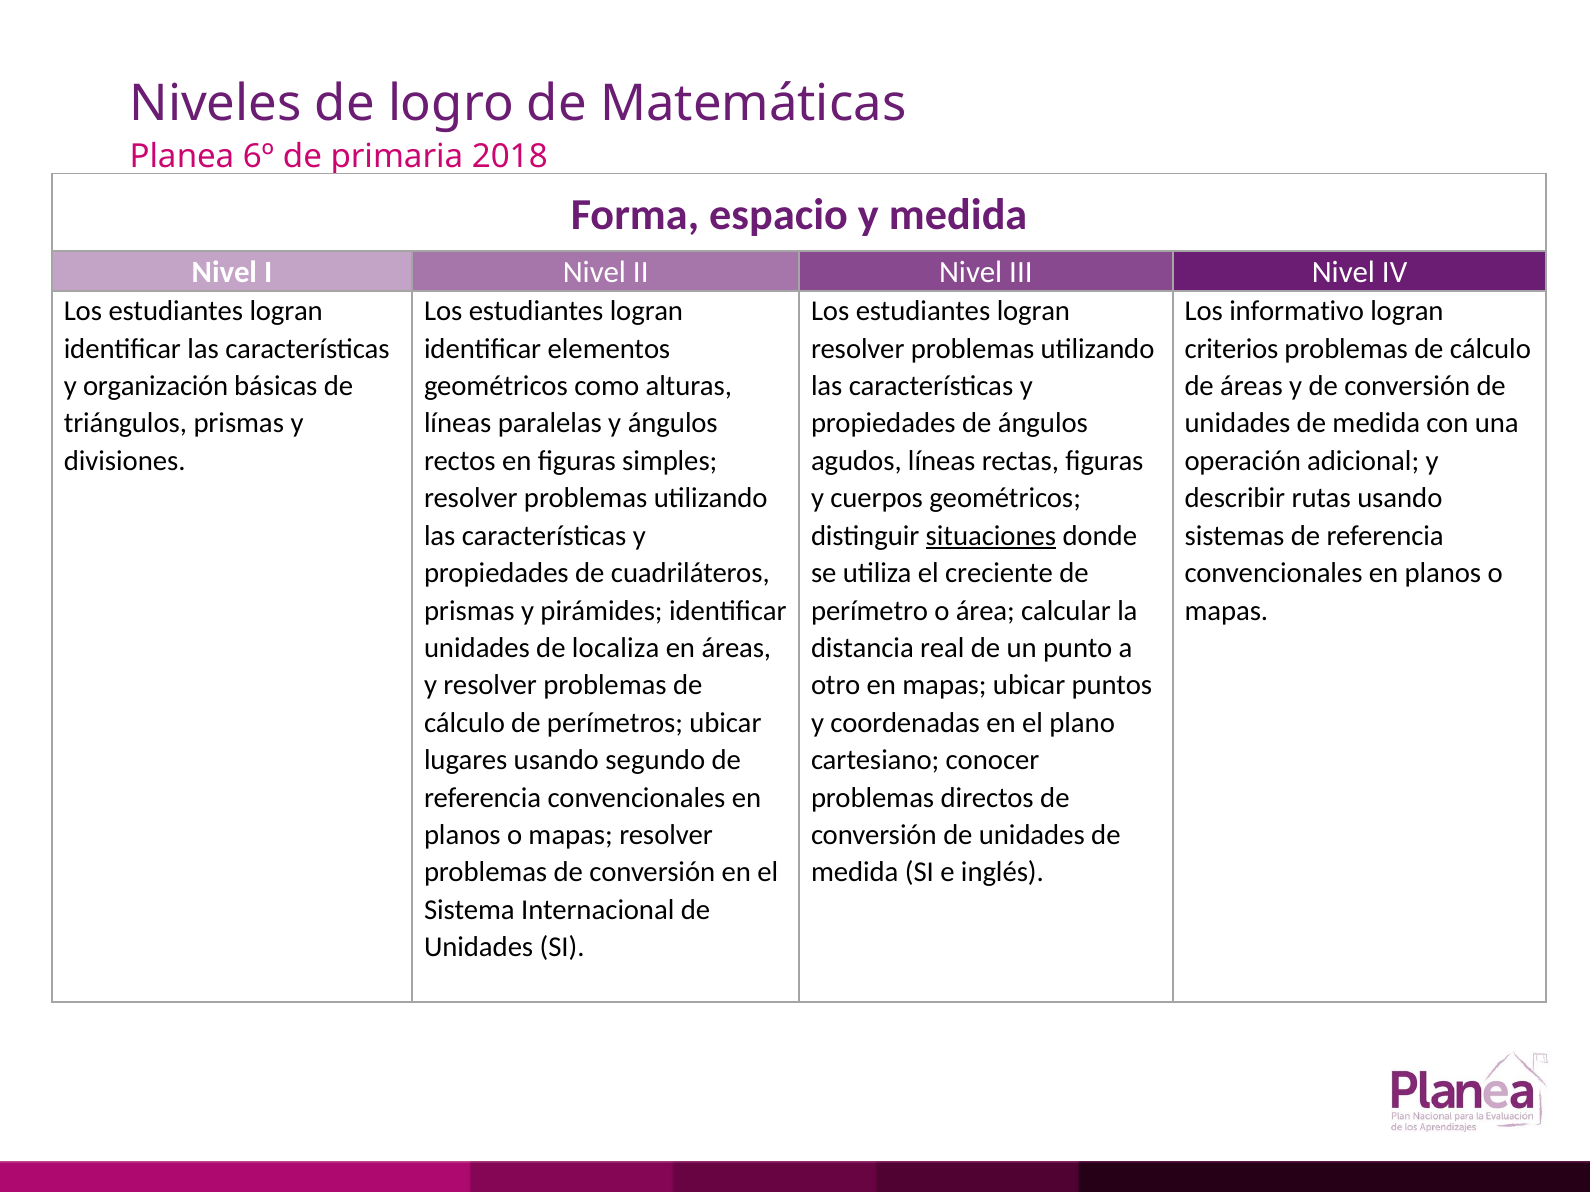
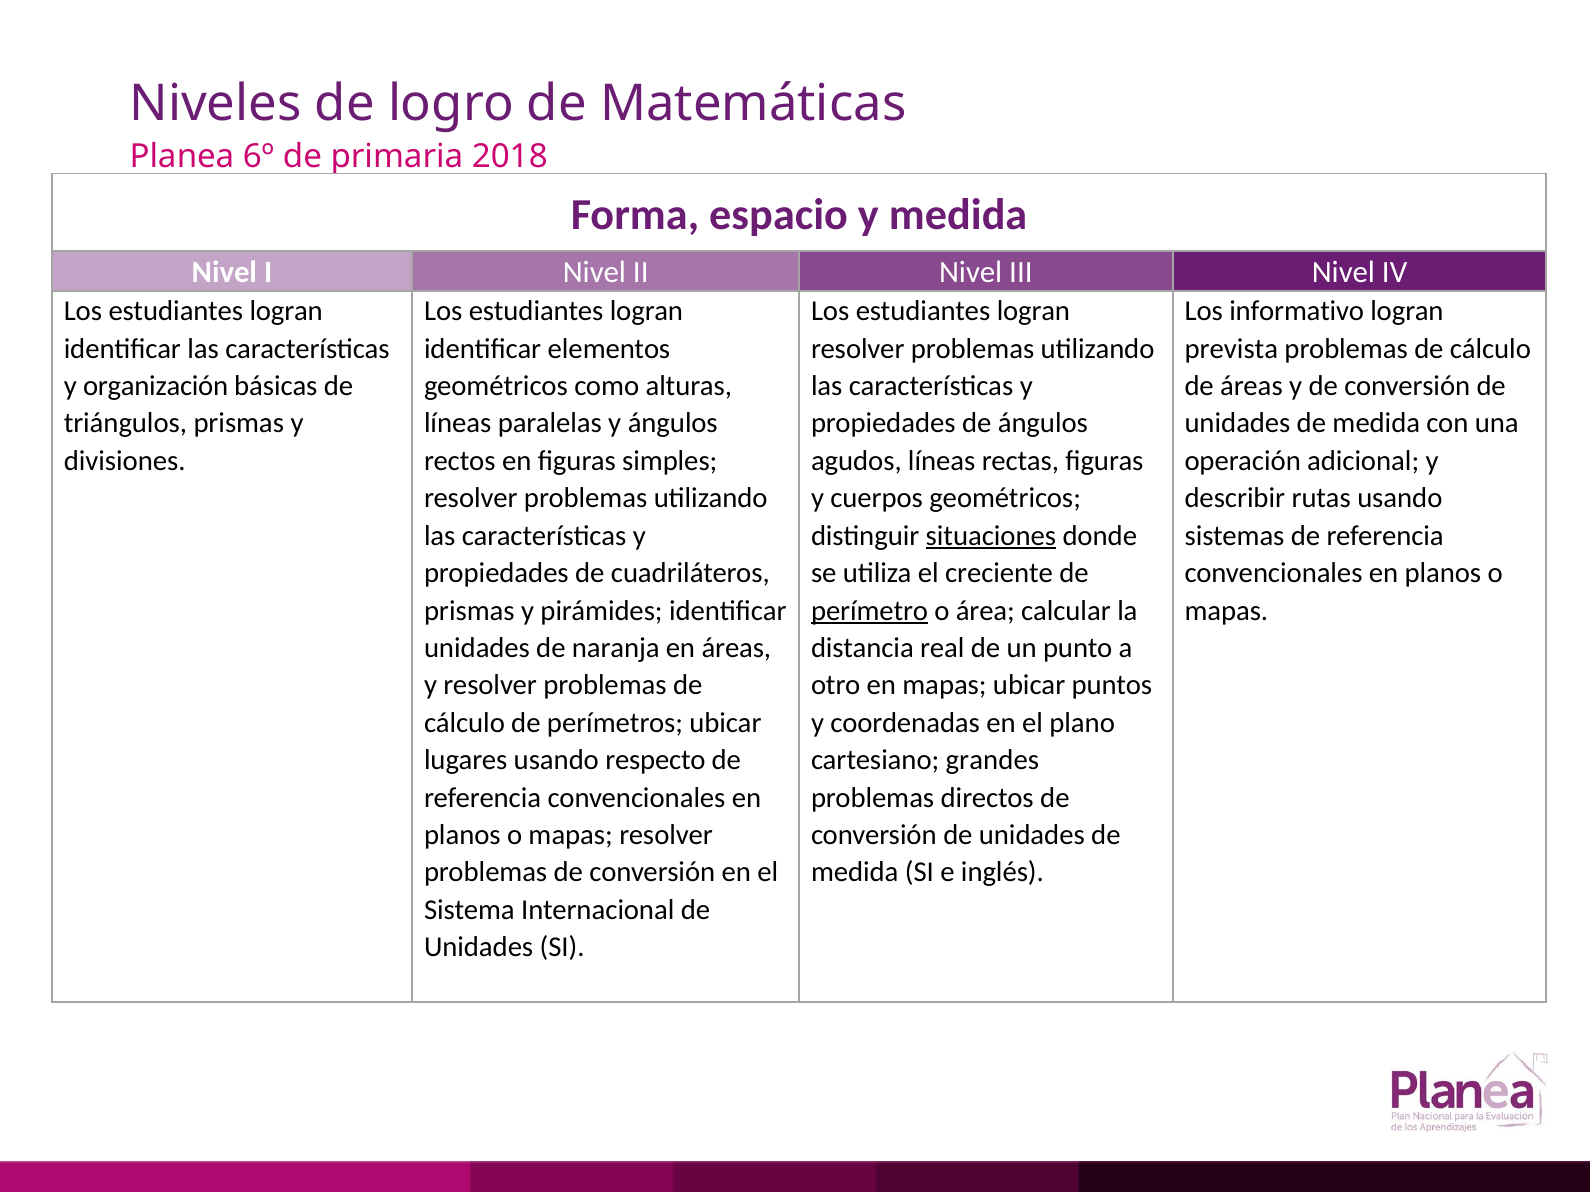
criterios: criterios -> prevista
perímetro underline: none -> present
localiza: localiza -> naranja
segundo: segundo -> respecto
conocer: conocer -> grandes
